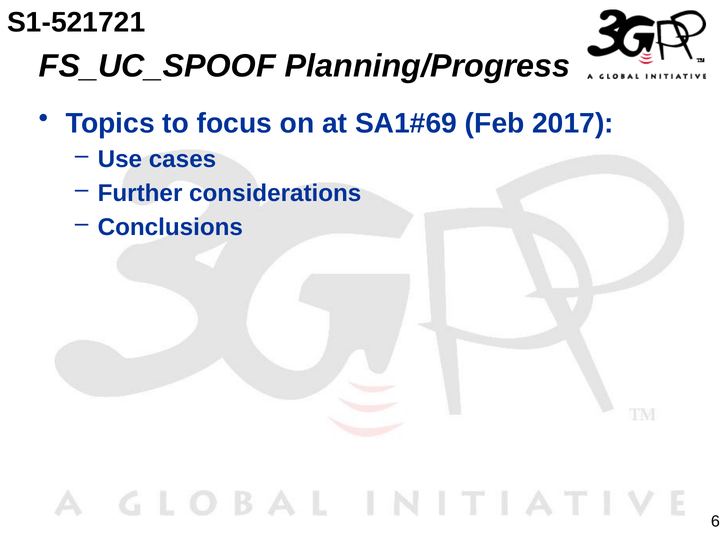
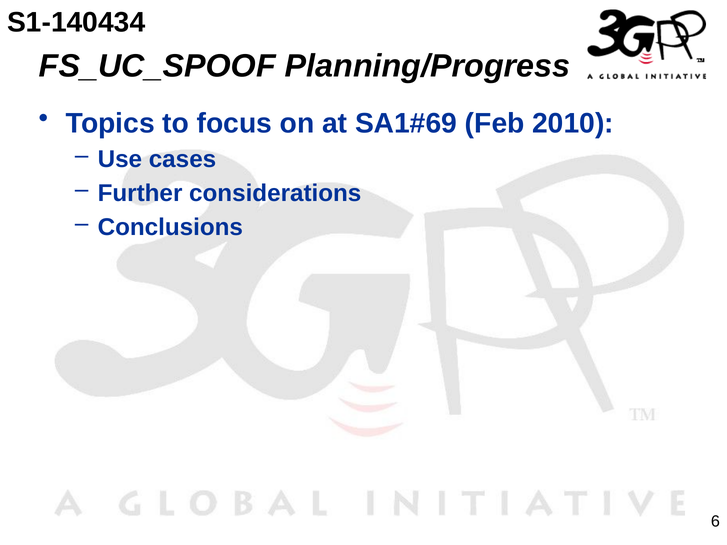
S1-521721: S1-521721 -> S1-140434
2017: 2017 -> 2010
